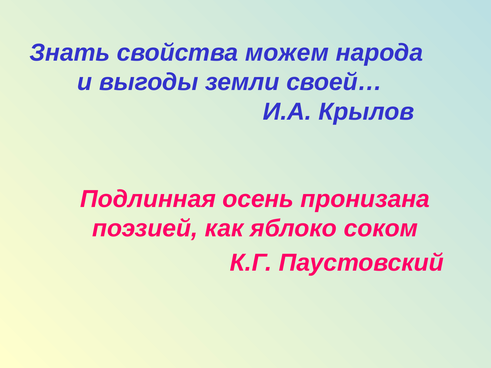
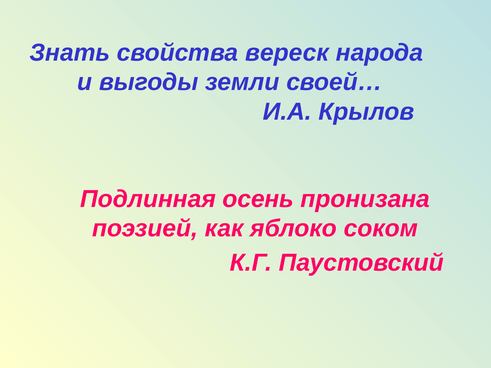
можем: можем -> вереск
